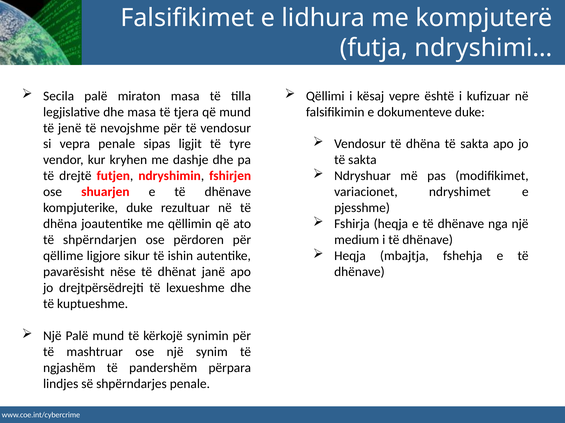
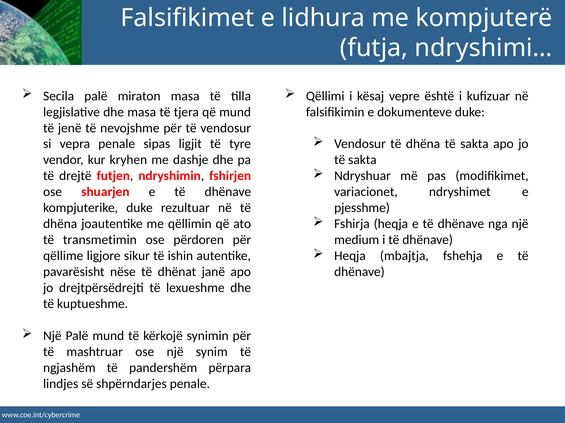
shpërndarjen: shpërndarjen -> transmetimin
